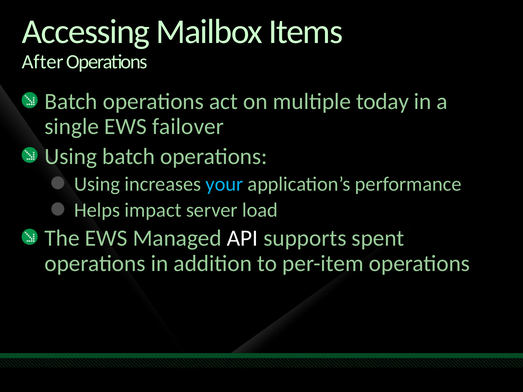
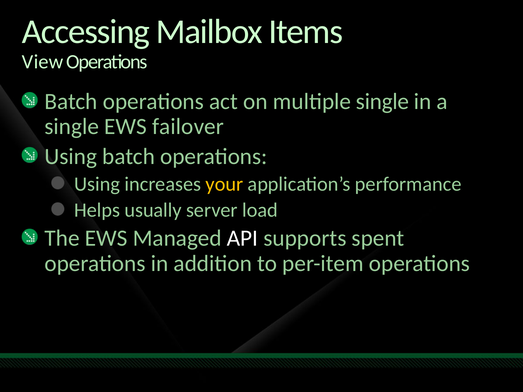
After: After -> View
multiple today: today -> single
your colour: light blue -> yellow
impact: impact -> usually
